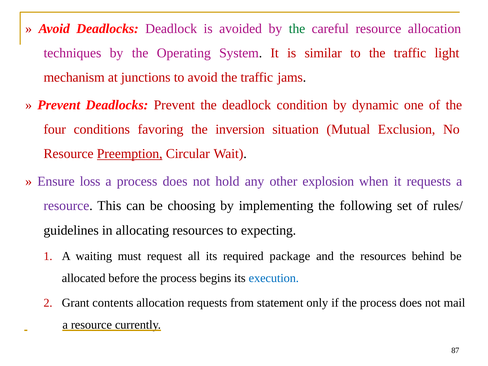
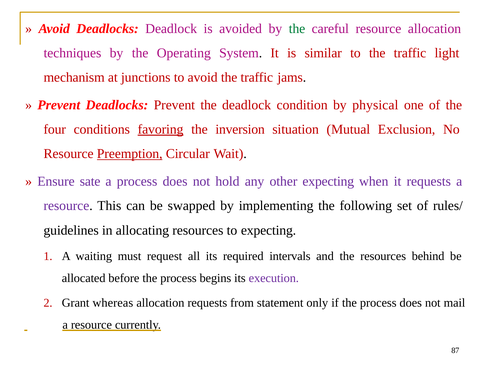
dynamic: dynamic -> physical
favoring underline: none -> present
loss: loss -> sate
other explosion: explosion -> expecting
choosing: choosing -> swapped
package: package -> intervals
execution colour: blue -> purple
contents: contents -> whereas
